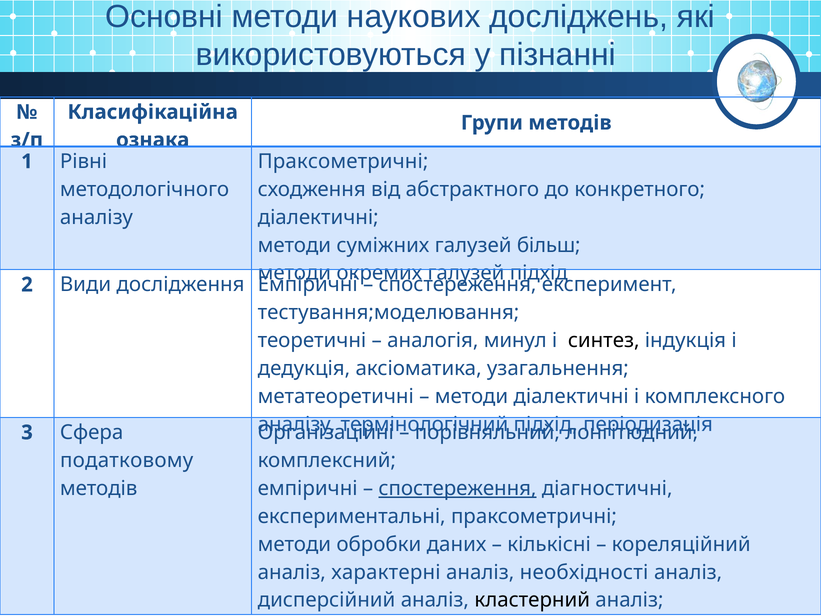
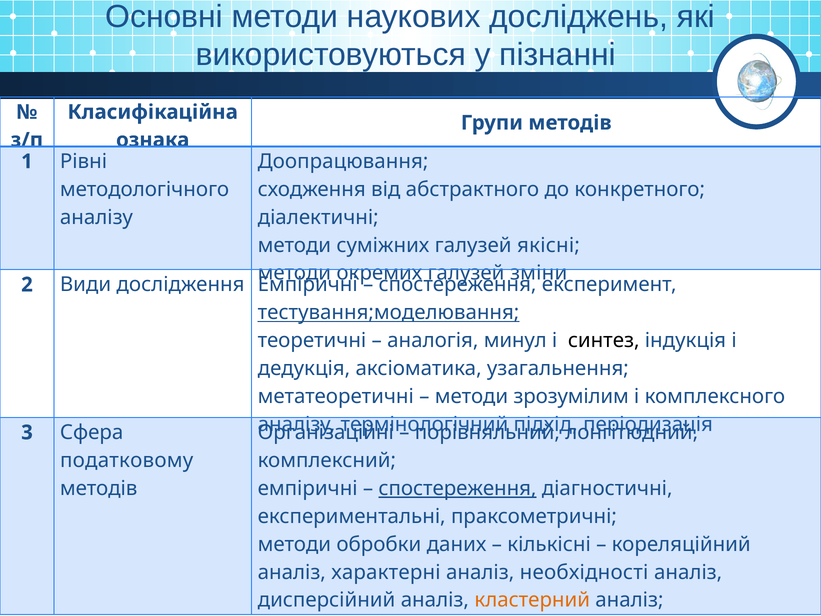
Праксометричні at (343, 161): Праксометричні -> Доопрацювання
галузей більш: більш -> якісні
підхід at (539, 273): підхід -> зміни
тестування;моделювання underline: none -> present
методи діалектичні: діалектичні -> зрозумілим
кластерний colour: black -> orange
